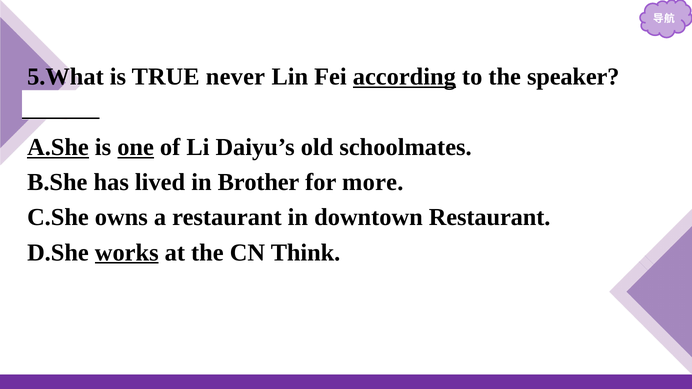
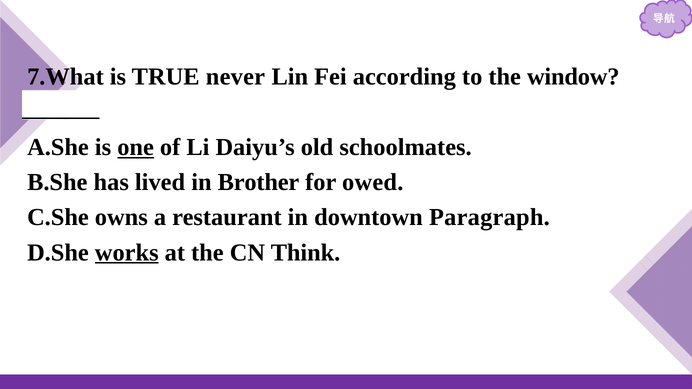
5.What: 5.What -> 7.What
according underline: present -> none
speaker: speaker -> window
A.She underline: present -> none
more: more -> owed
downtown Restaurant: Restaurant -> Paragraph
